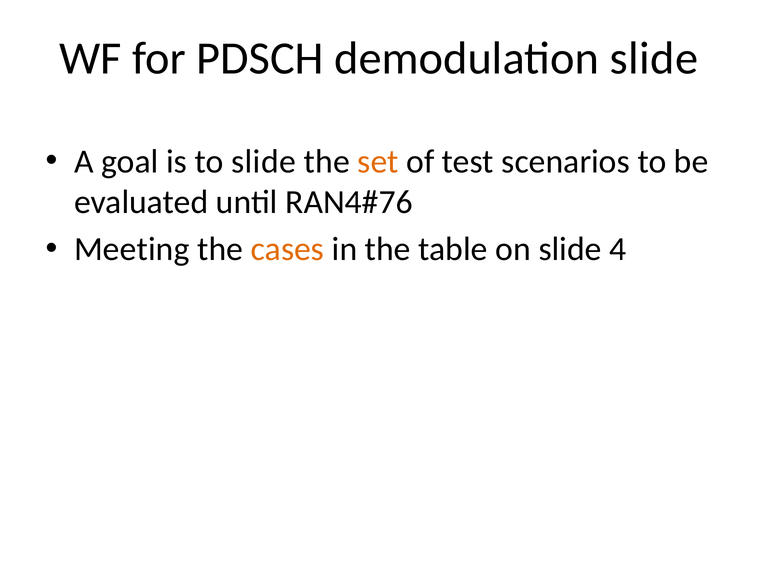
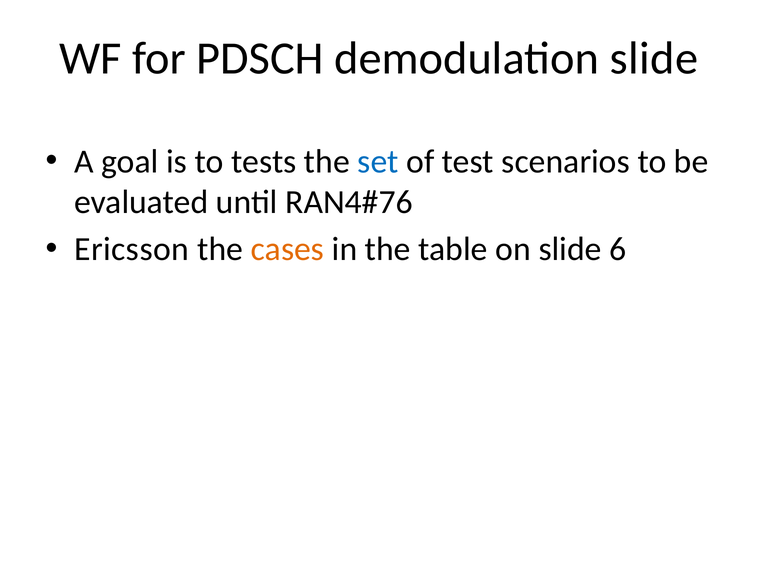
to slide: slide -> tests
set colour: orange -> blue
Meeting: Meeting -> Ericsson
4: 4 -> 6
